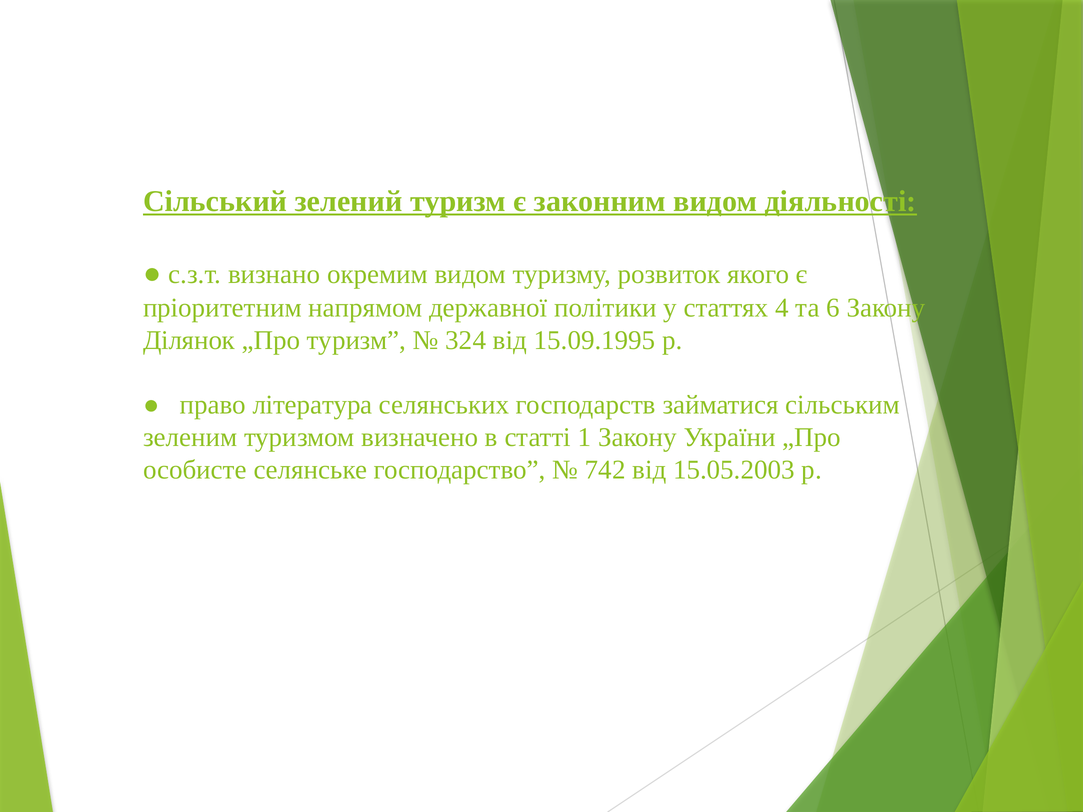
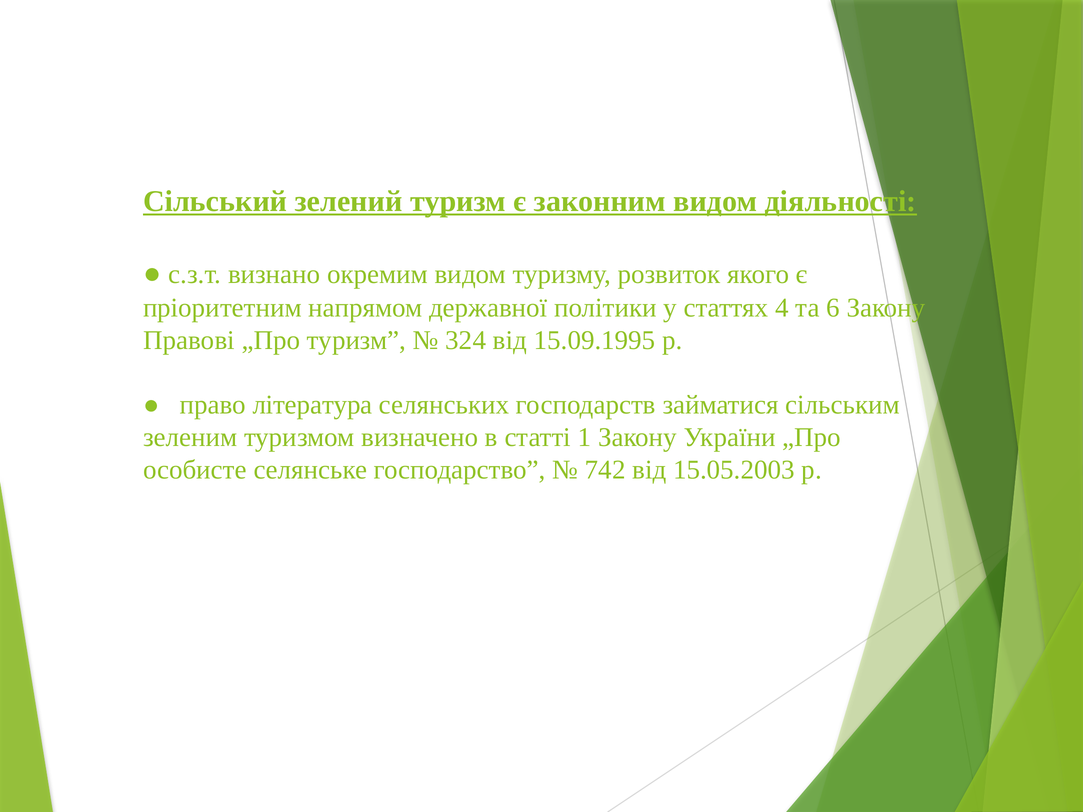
Ділянок: Ділянок -> Правові
